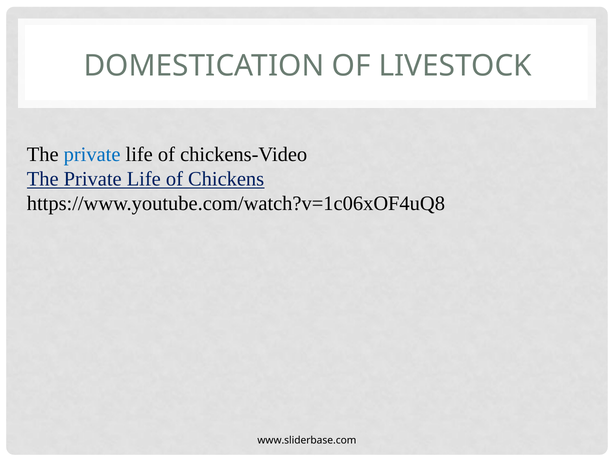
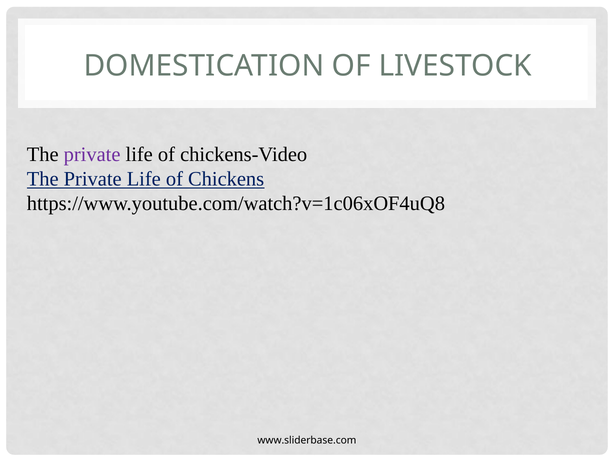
private at (92, 154) colour: blue -> purple
